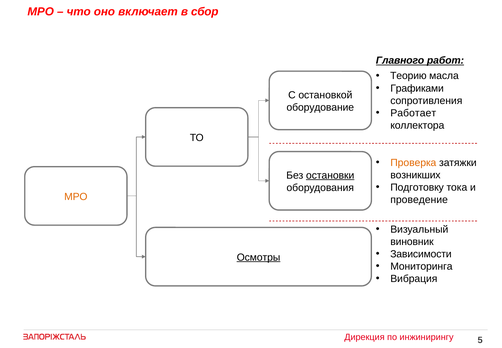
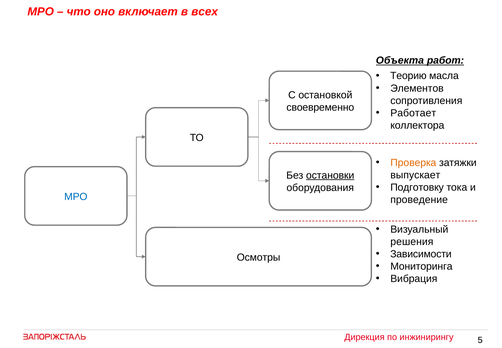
сбор: сбор -> всех
Главного: Главного -> Объекта
Графиками: Графиками -> Элементов
оборудование: оборудование -> своевременно
возникших: возникших -> выпускает
МРО at (76, 196) colour: orange -> blue
виновник: виновник -> решения
Осмотры underline: present -> none
